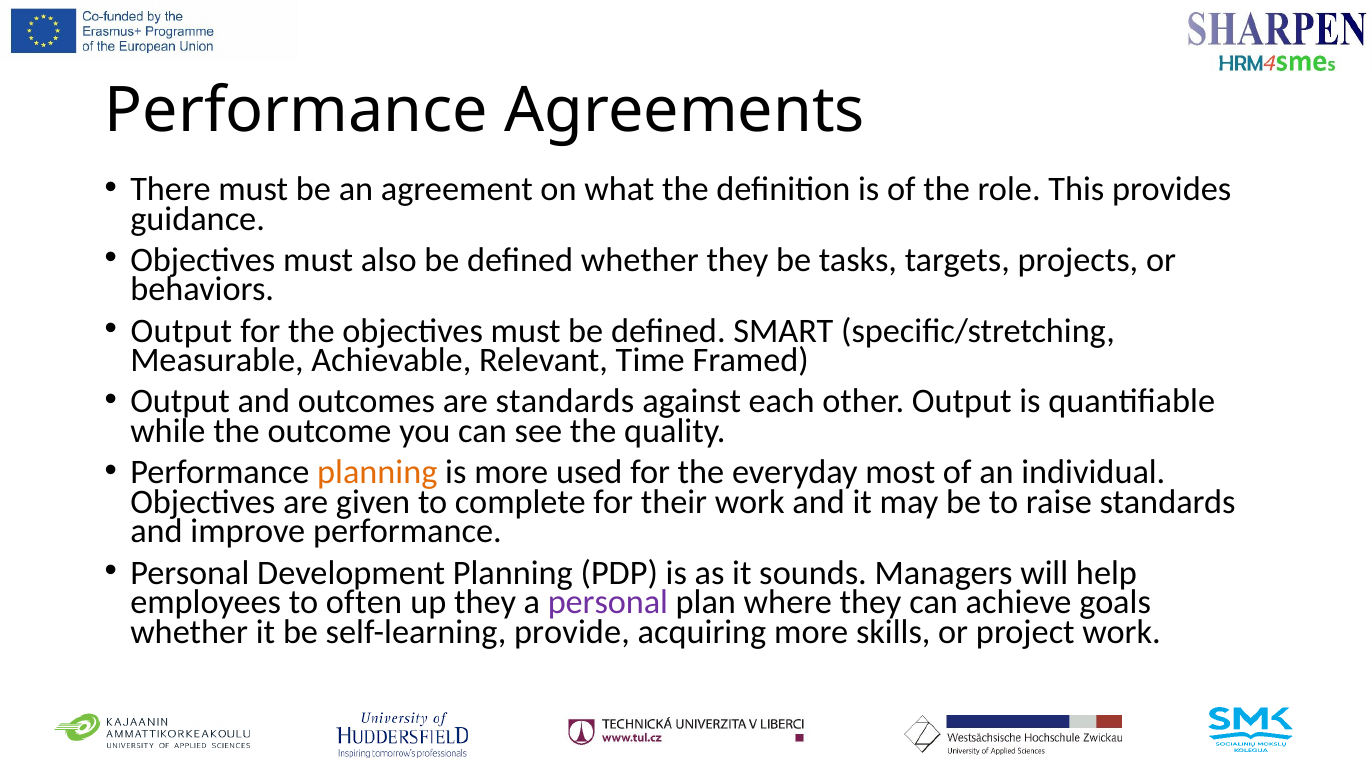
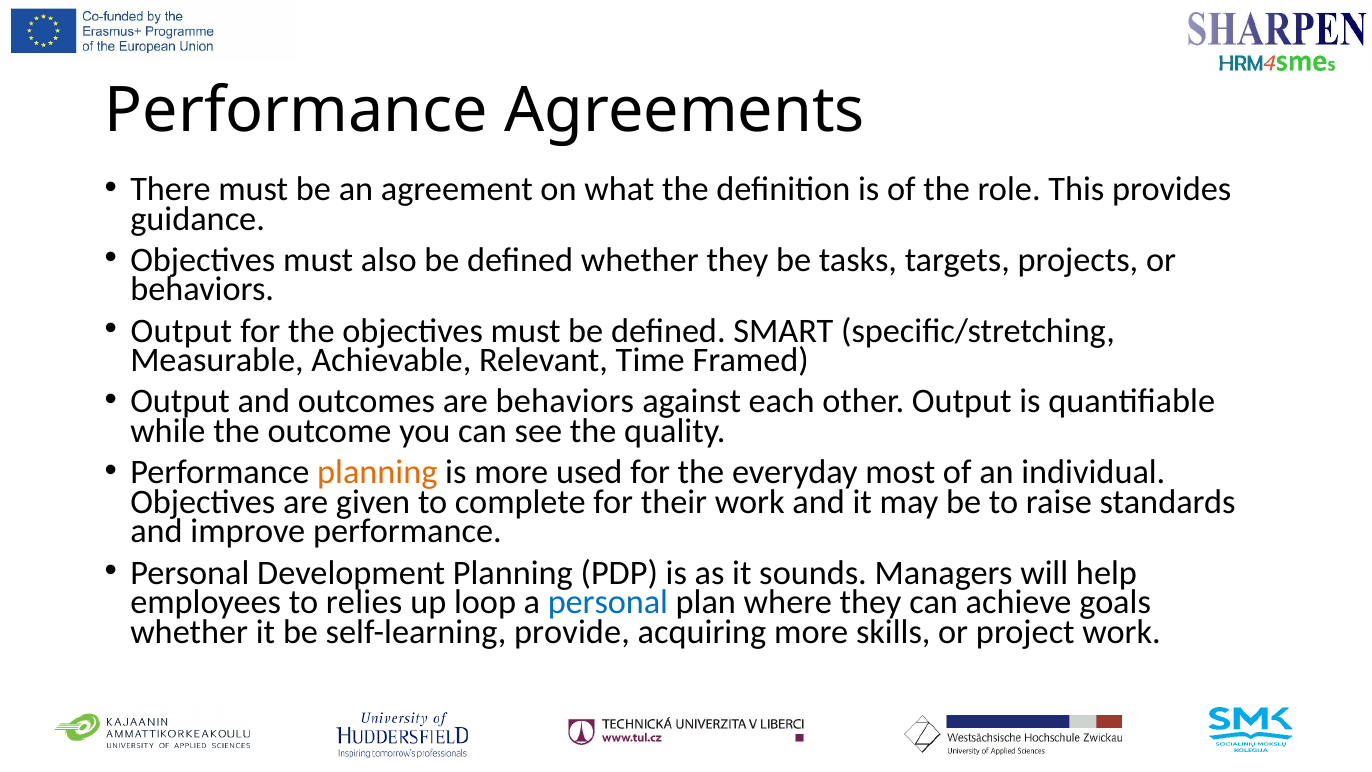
are standards: standards -> behaviors
often: often -> relies
up they: they -> loop
personal at (608, 602) colour: purple -> blue
